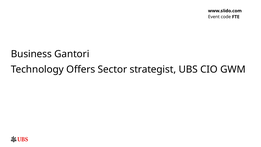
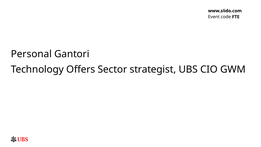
Business: Business -> Personal
